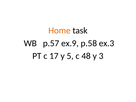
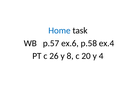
Home colour: orange -> blue
ex.9: ex.9 -> ex.6
ex.3: ex.3 -> ex.4
17: 17 -> 26
5: 5 -> 8
48: 48 -> 20
3: 3 -> 4
